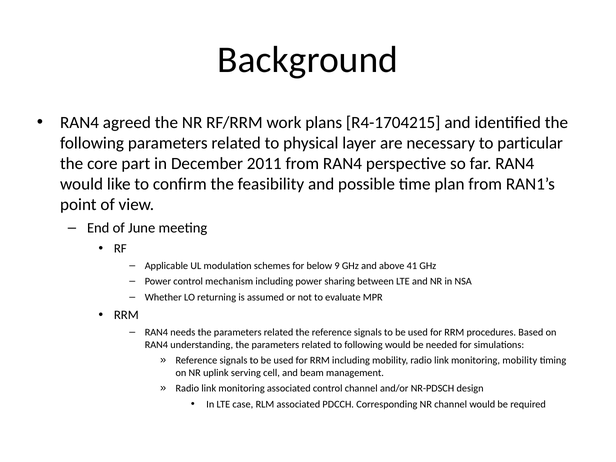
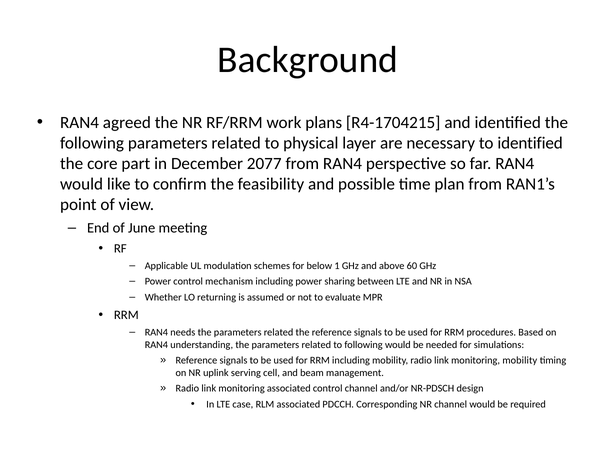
to particular: particular -> identified
2011: 2011 -> 2077
9: 9 -> 1
41: 41 -> 60
